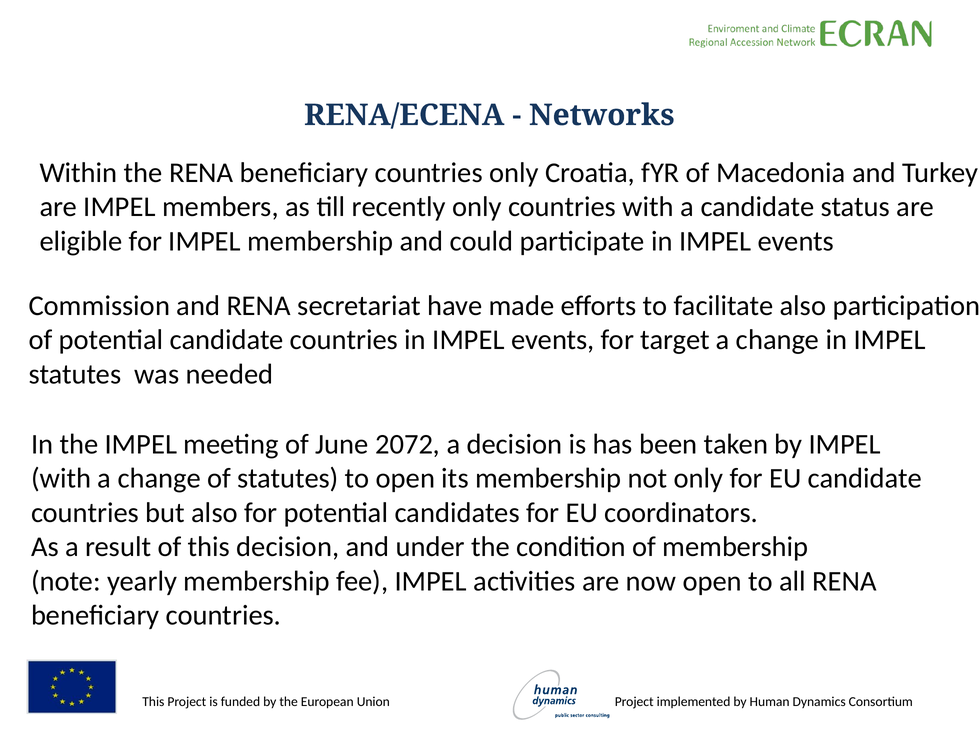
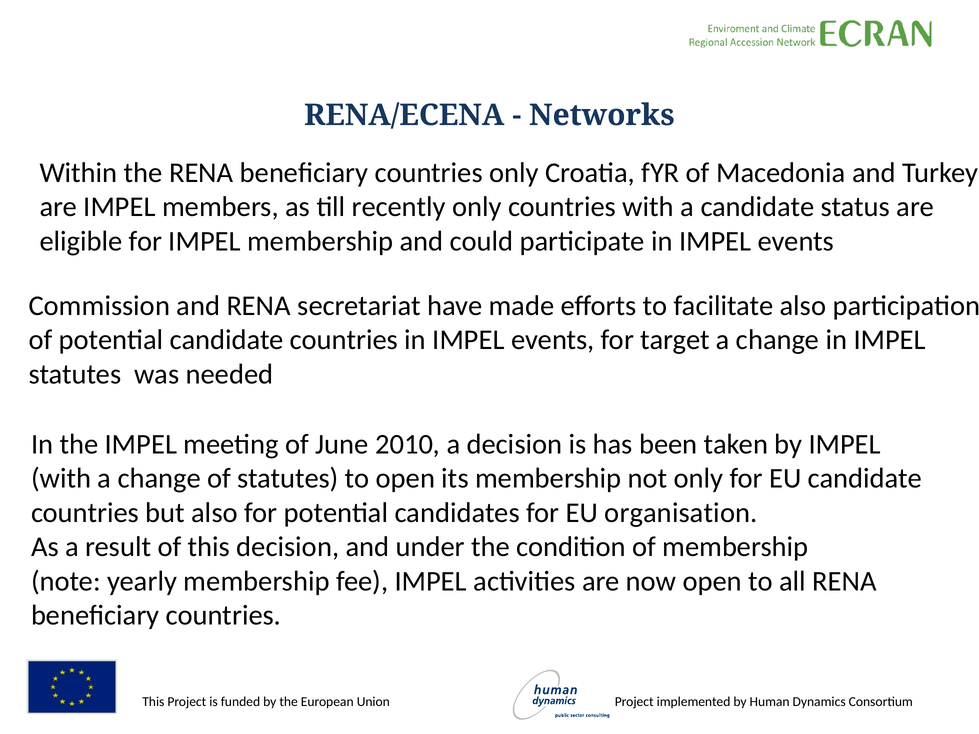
2072: 2072 -> 2010
coordinators: coordinators -> organisation
